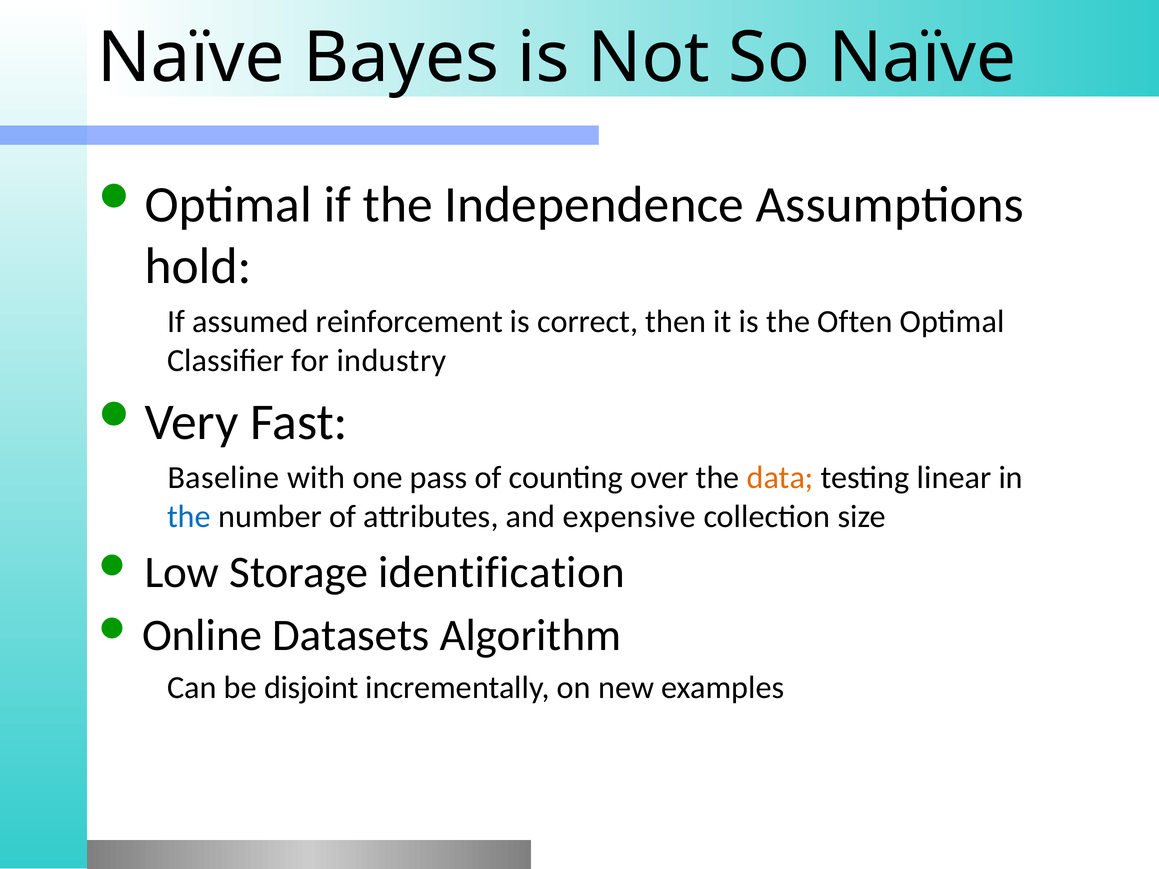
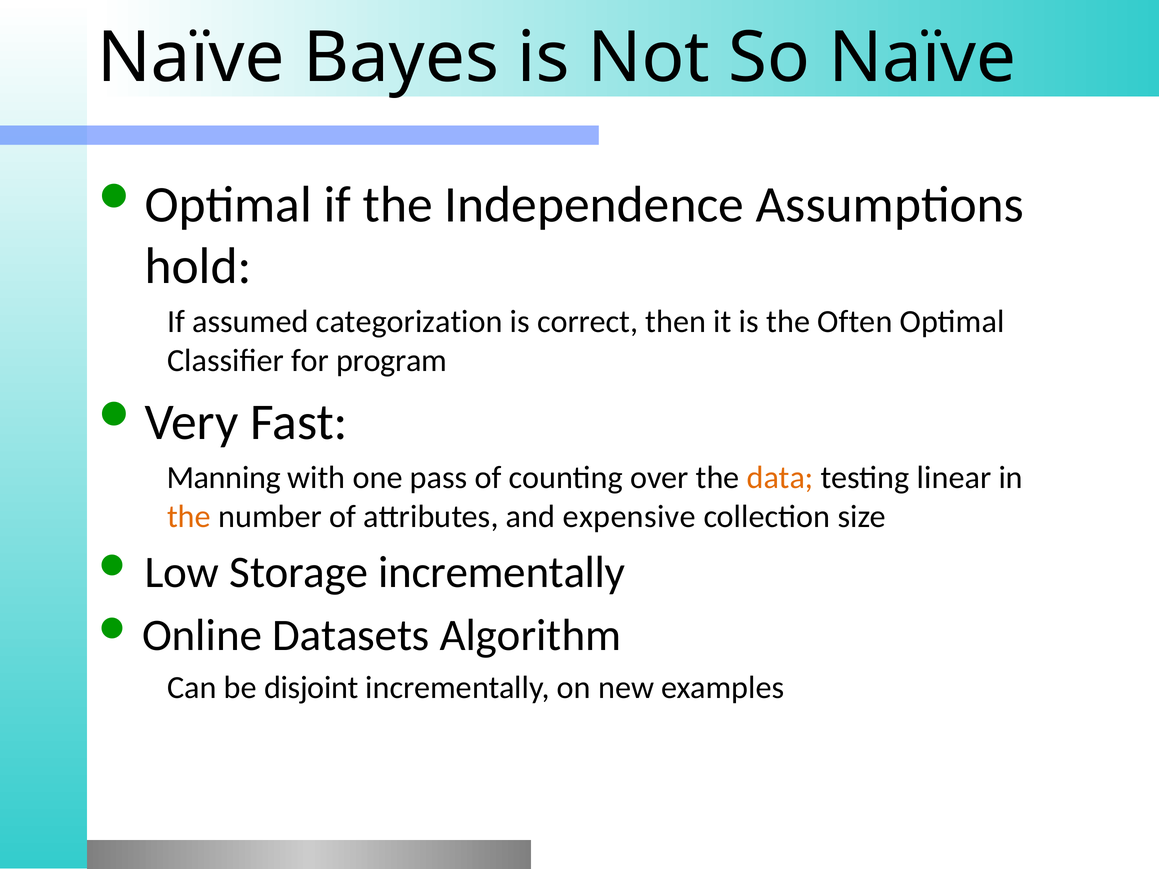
reinforcement: reinforcement -> categorization
industry: industry -> program
Baseline: Baseline -> Manning
the at (189, 517) colour: blue -> orange
Storage identification: identification -> incrementally
